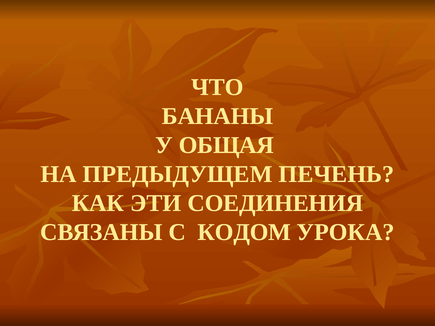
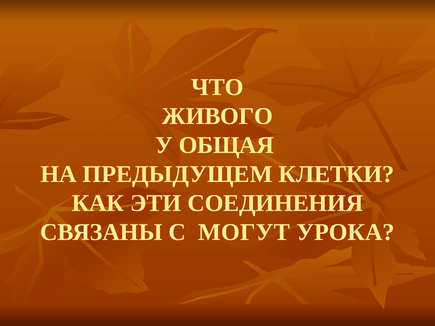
БАНАНЫ: БАНАНЫ -> ЖИВОГО
ПЕЧЕНЬ: ПЕЧЕНЬ -> КЛЕТКИ
КОДОМ: КОДОМ -> МОГУТ
